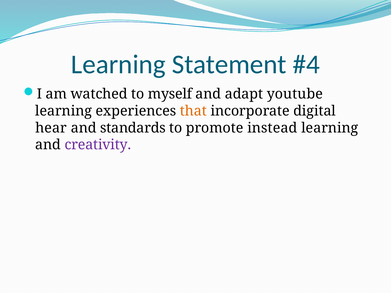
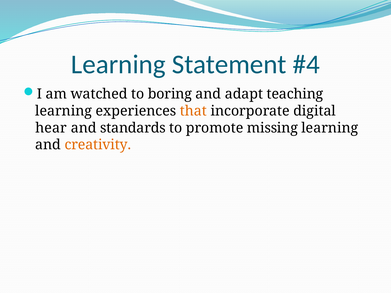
myself: myself -> boring
youtube: youtube -> teaching
instead: instead -> missing
creativity colour: purple -> orange
